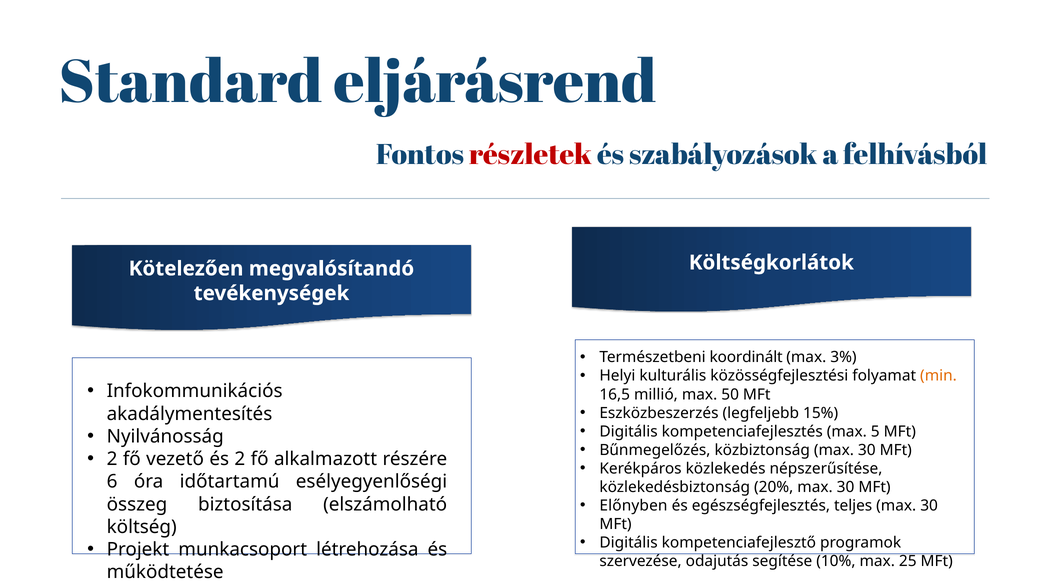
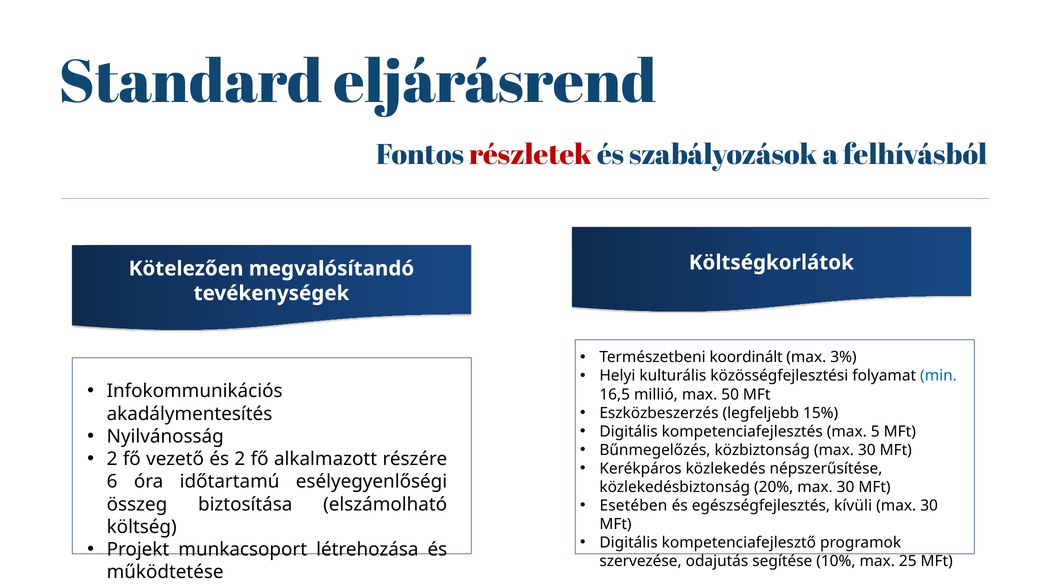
min colour: orange -> blue
Előnyben: Előnyben -> Esetében
teljes: teljes -> kívüli
